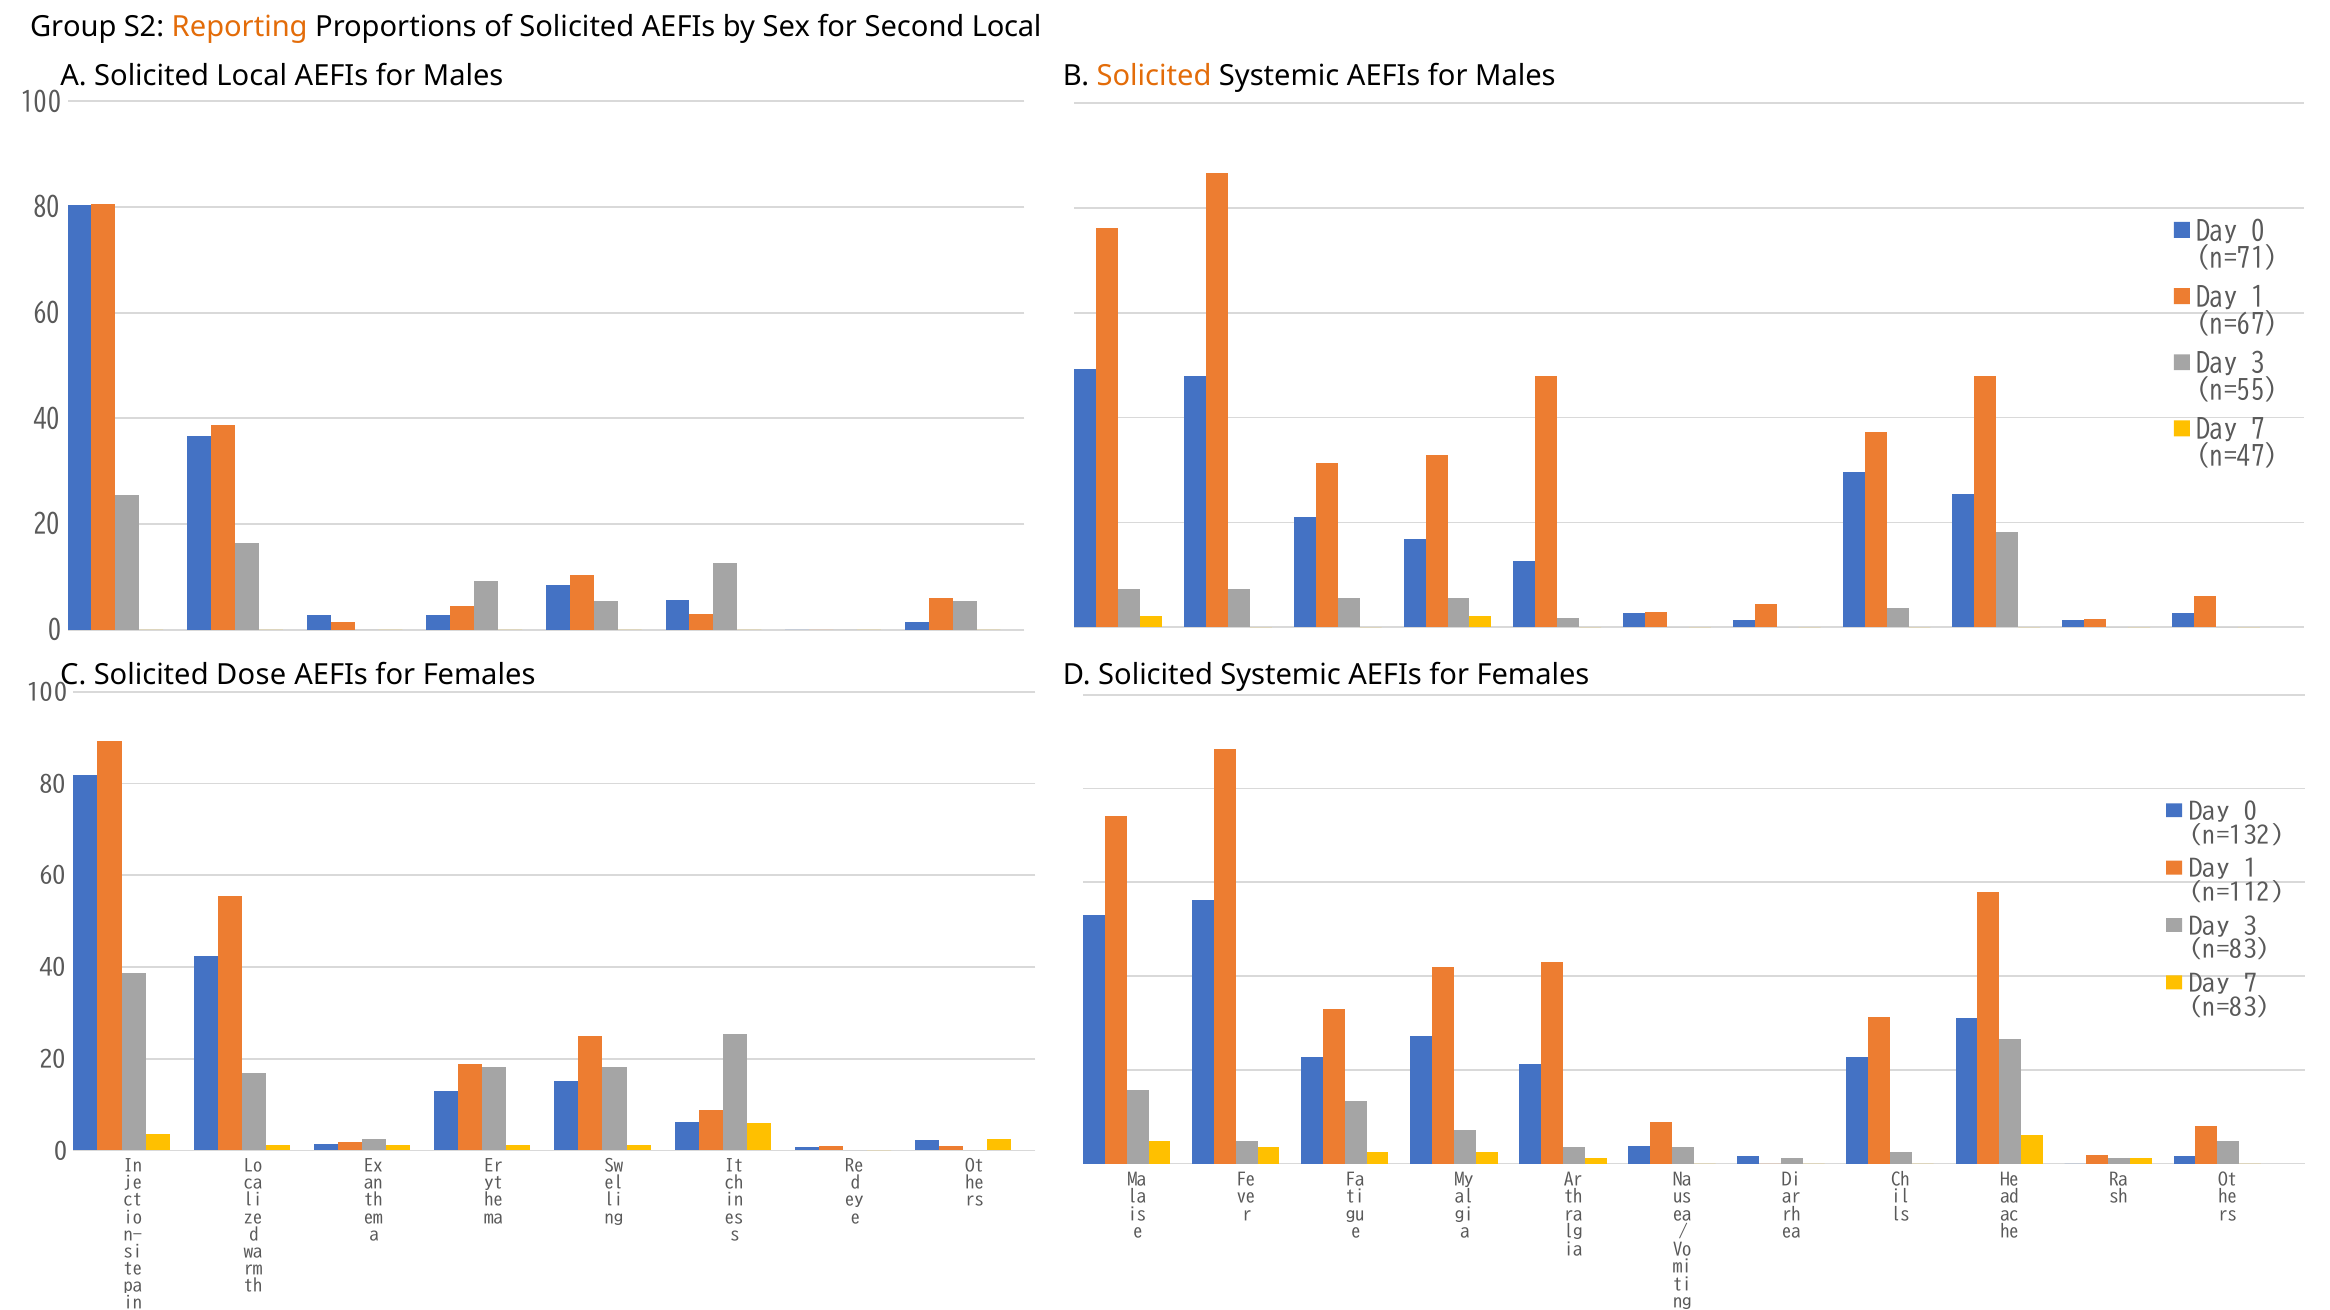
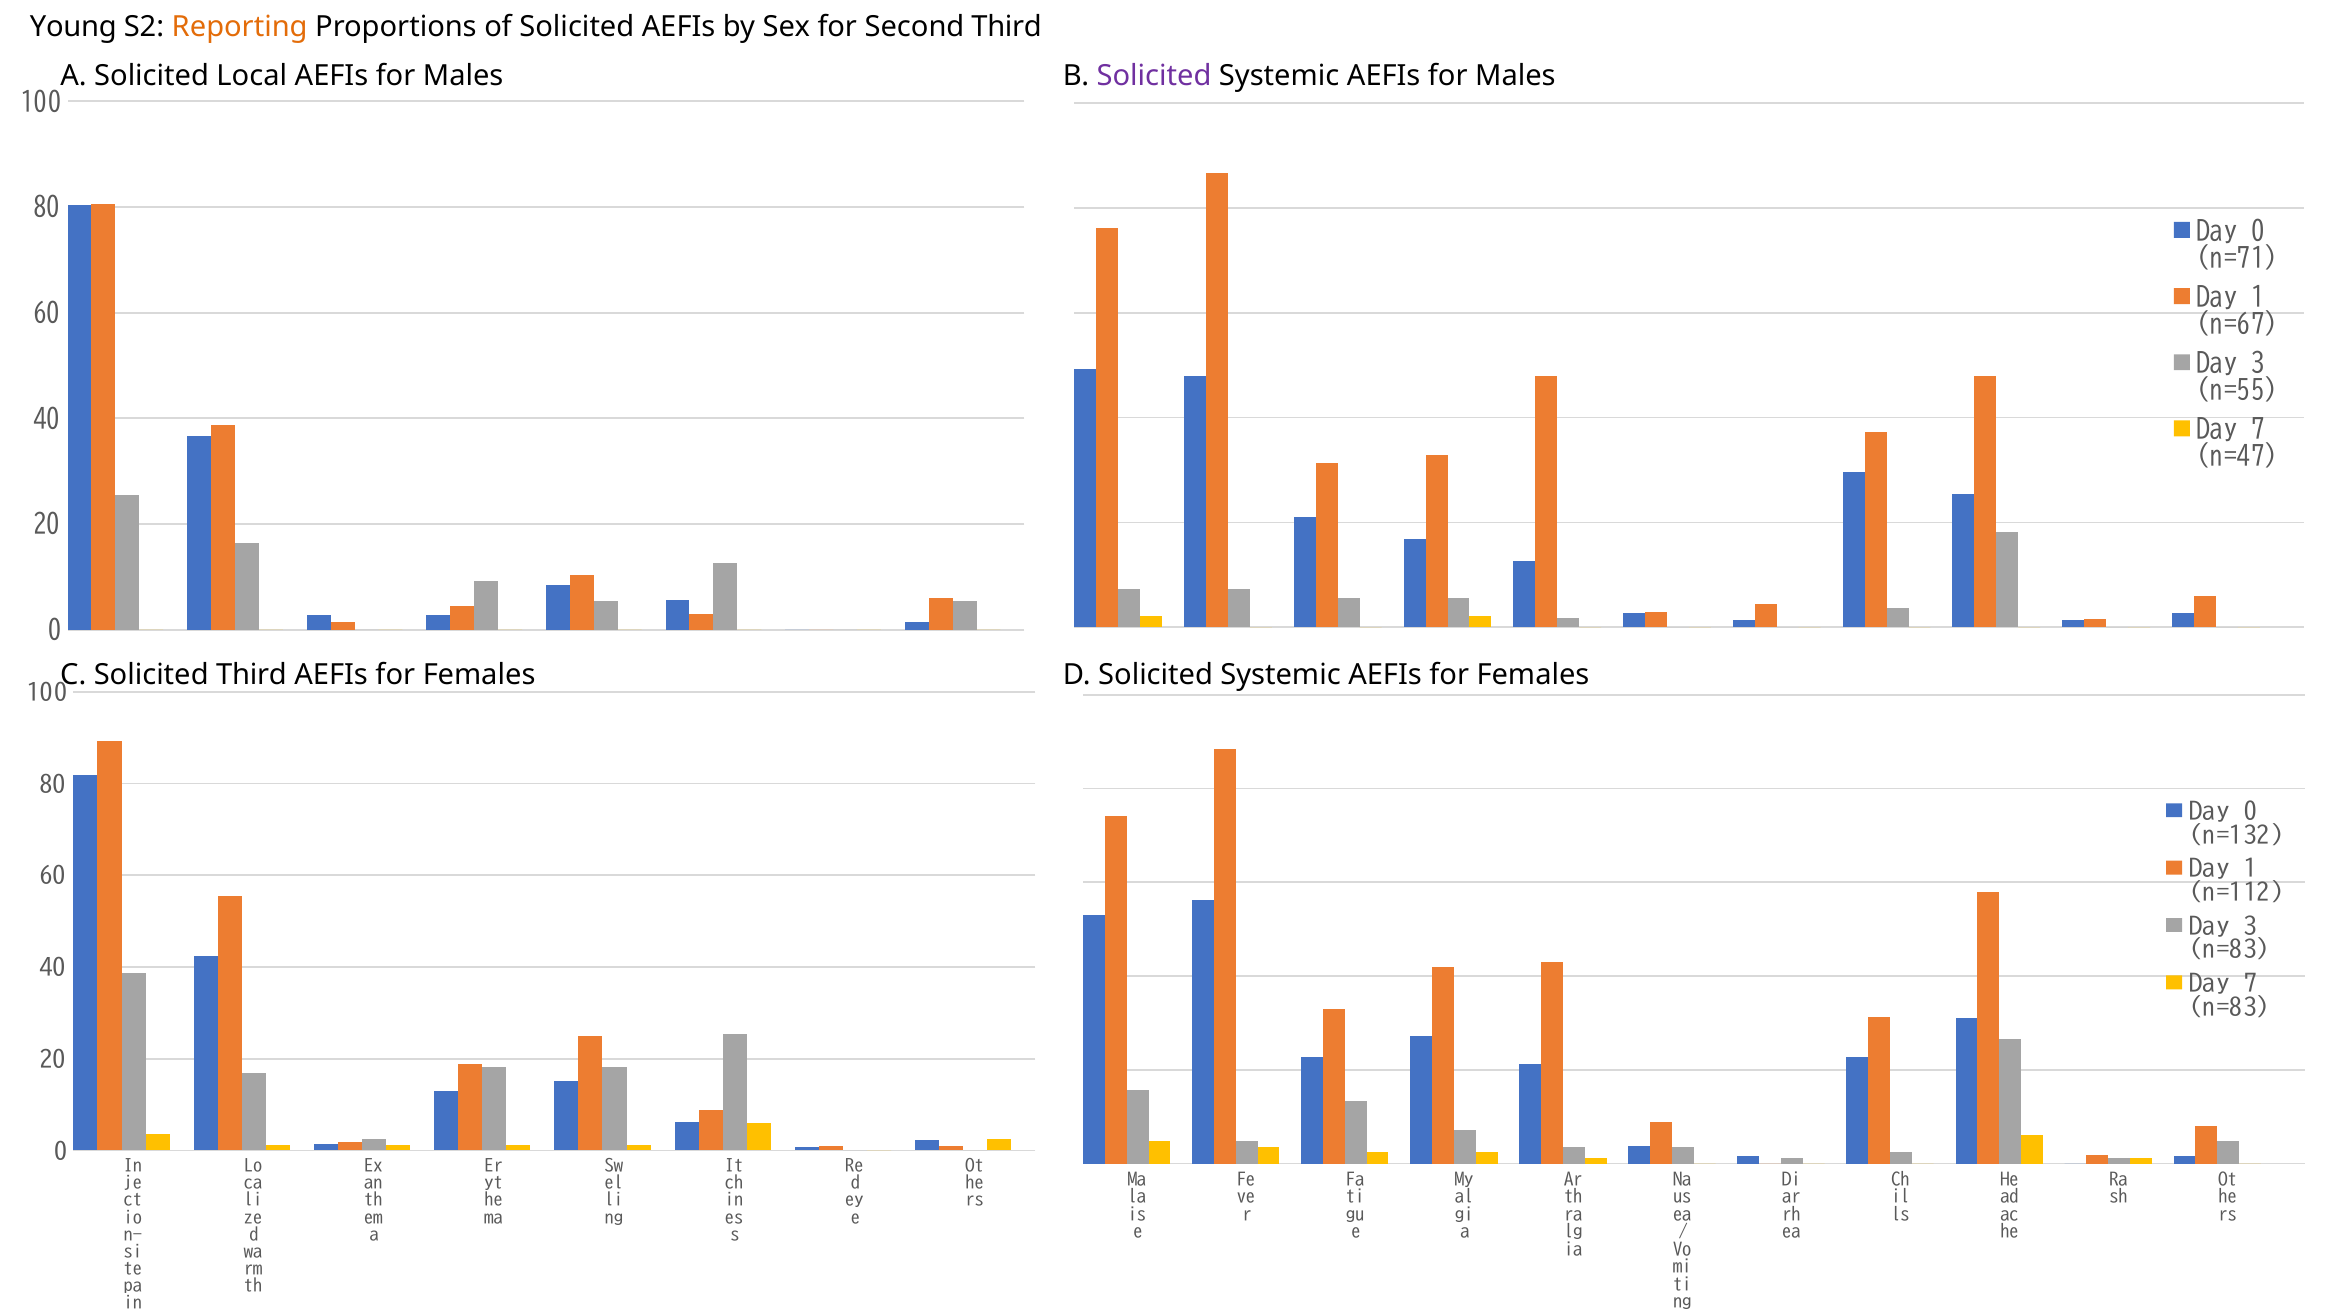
Group: Group -> Young
Second Local: Local -> Third
Solicited at (1154, 76) colour: orange -> purple
Solicited Dose: Dose -> Third
